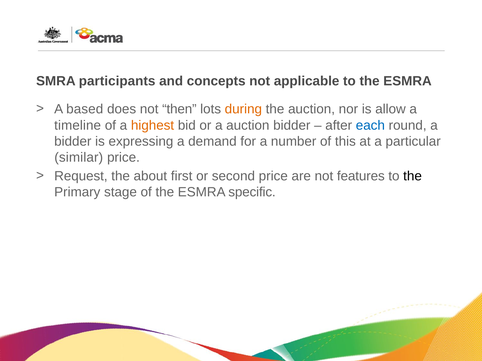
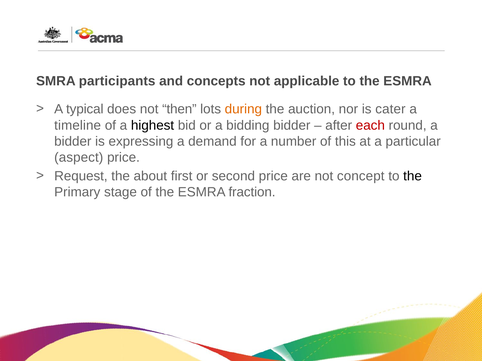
based: based -> typical
allow: allow -> cater
highest colour: orange -> black
a auction: auction -> bidding
each colour: blue -> red
similar: similar -> aspect
features: features -> concept
specific: specific -> fraction
